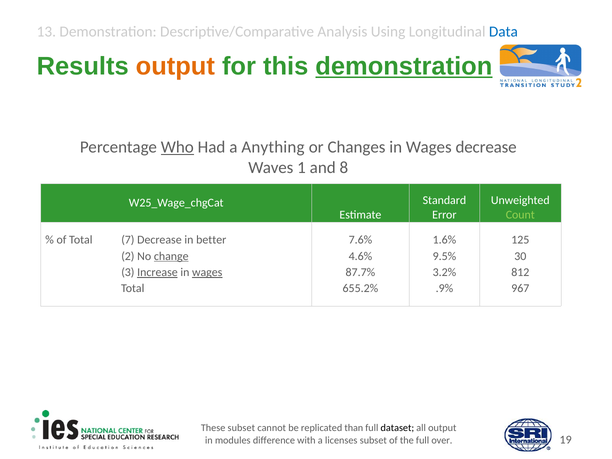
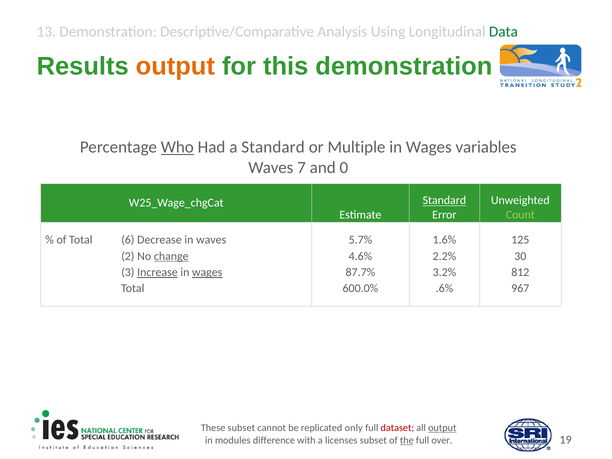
Data colour: blue -> green
demonstration at (404, 66) underline: present -> none
a Anything: Anything -> Standard
Changes: Changes -> Multiple
Wages decrease: decrease -> variables
1: 1 -> 7
8: 8 -> 0
Standard at (444, 201) underline: none -> present
7: 7 -> 6
in better: better -> waves
7.6%: 7.6% -> 5.7%
9.5%: 9.5% -> 2.2%
655.2%: 655.2% -> 600.0%
.9%: .9% -> .6%
than: than -> only
dataset colour: black -> red
output at (442, 428) underline: none -> present
the underline: none -> present
